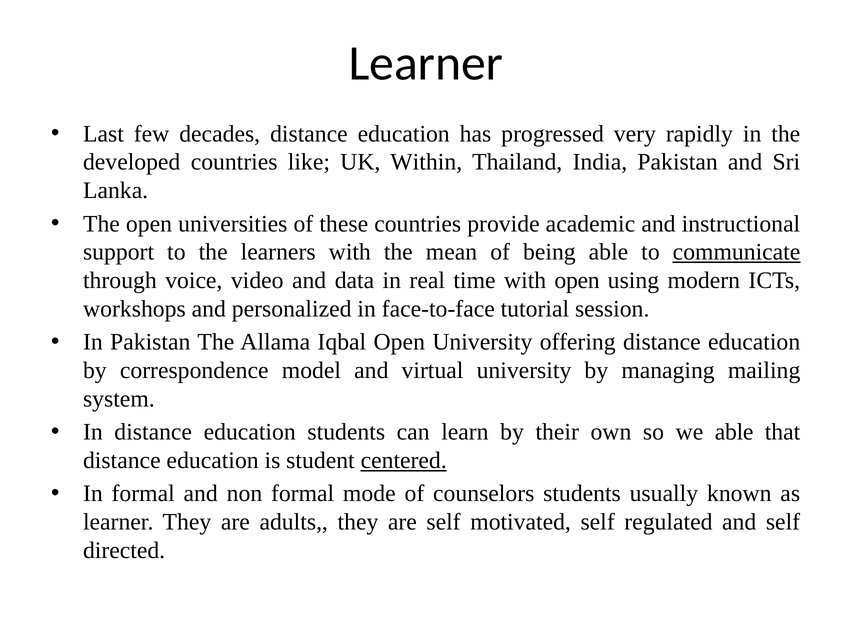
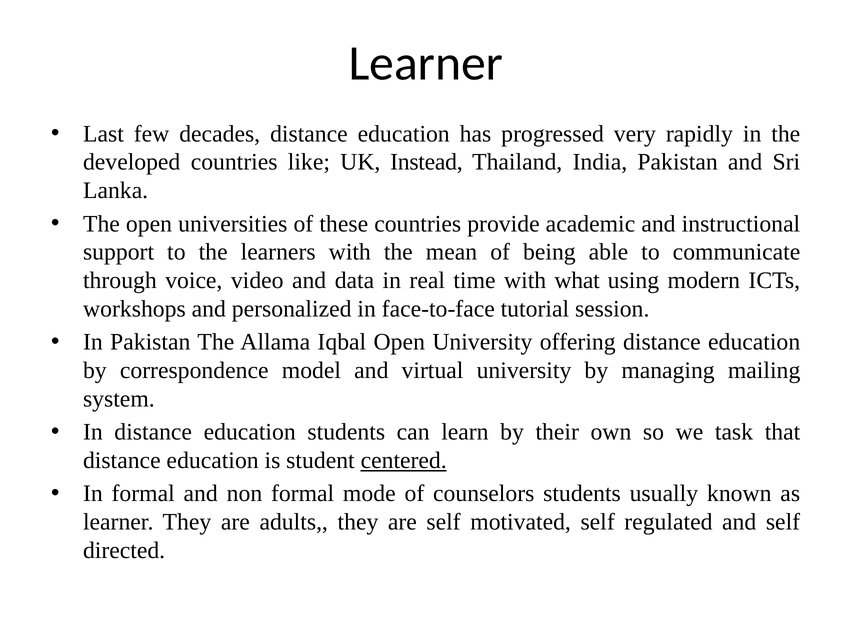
Within: Within -> Instead
communicate underline: present -> none
with open: open -> what
we able: able -> task
